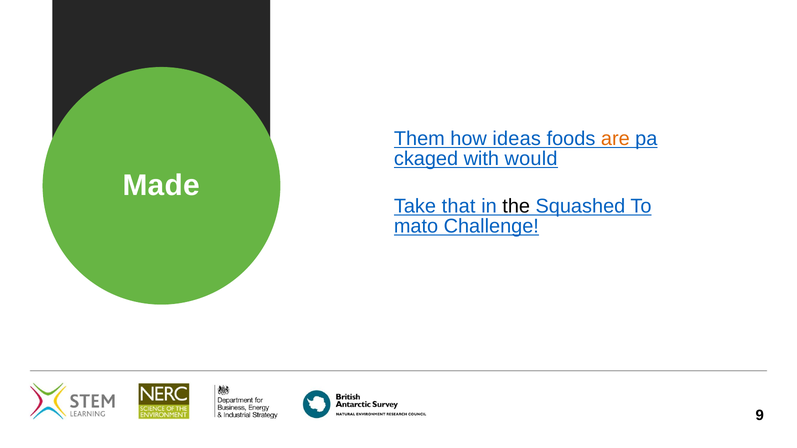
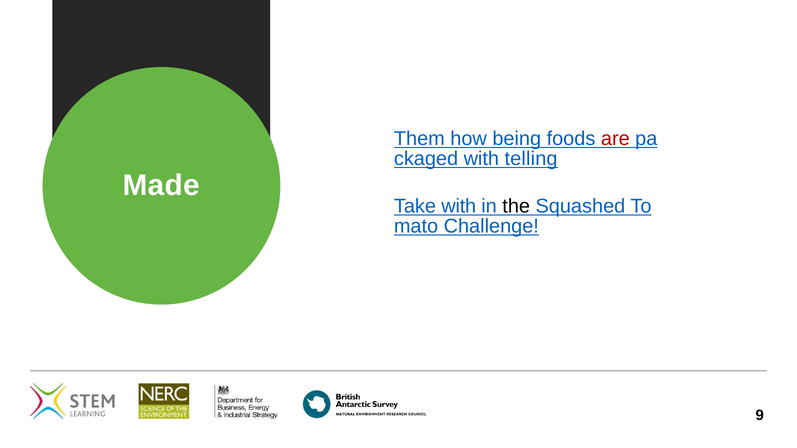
ideas: ideas -> being
are colour: orange -> red
would: would -> telling
Take that: that -> with
